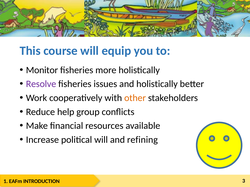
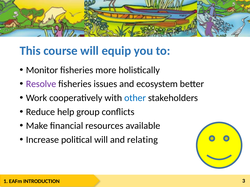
and holistically: holistically -> ecosystem
other colour: orange -> blue
refining: refining -> relating
